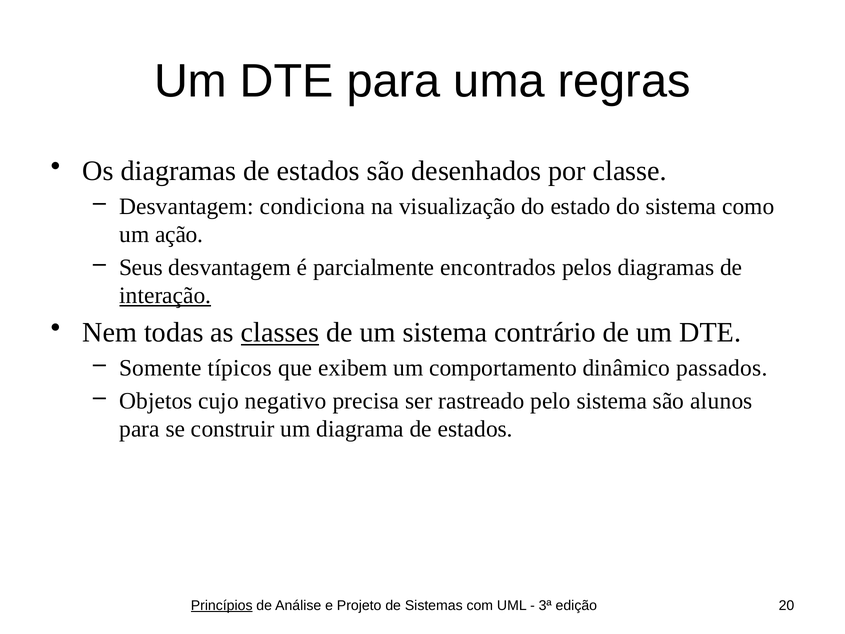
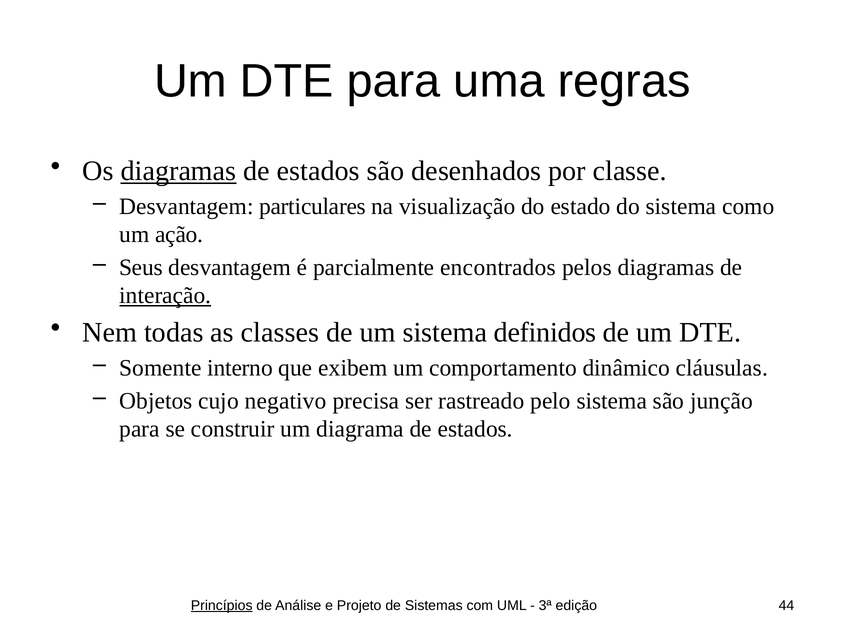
diagramas at (178, 171) underline: none -> present
condiciona: condiciona -> particulares
classes underline: present -> none
contrário: contrário -> definidos
típicos: típicos -> interno
passados: passados -> cláusulas
alunos: alunos -> junção
20: 20 -> 44
